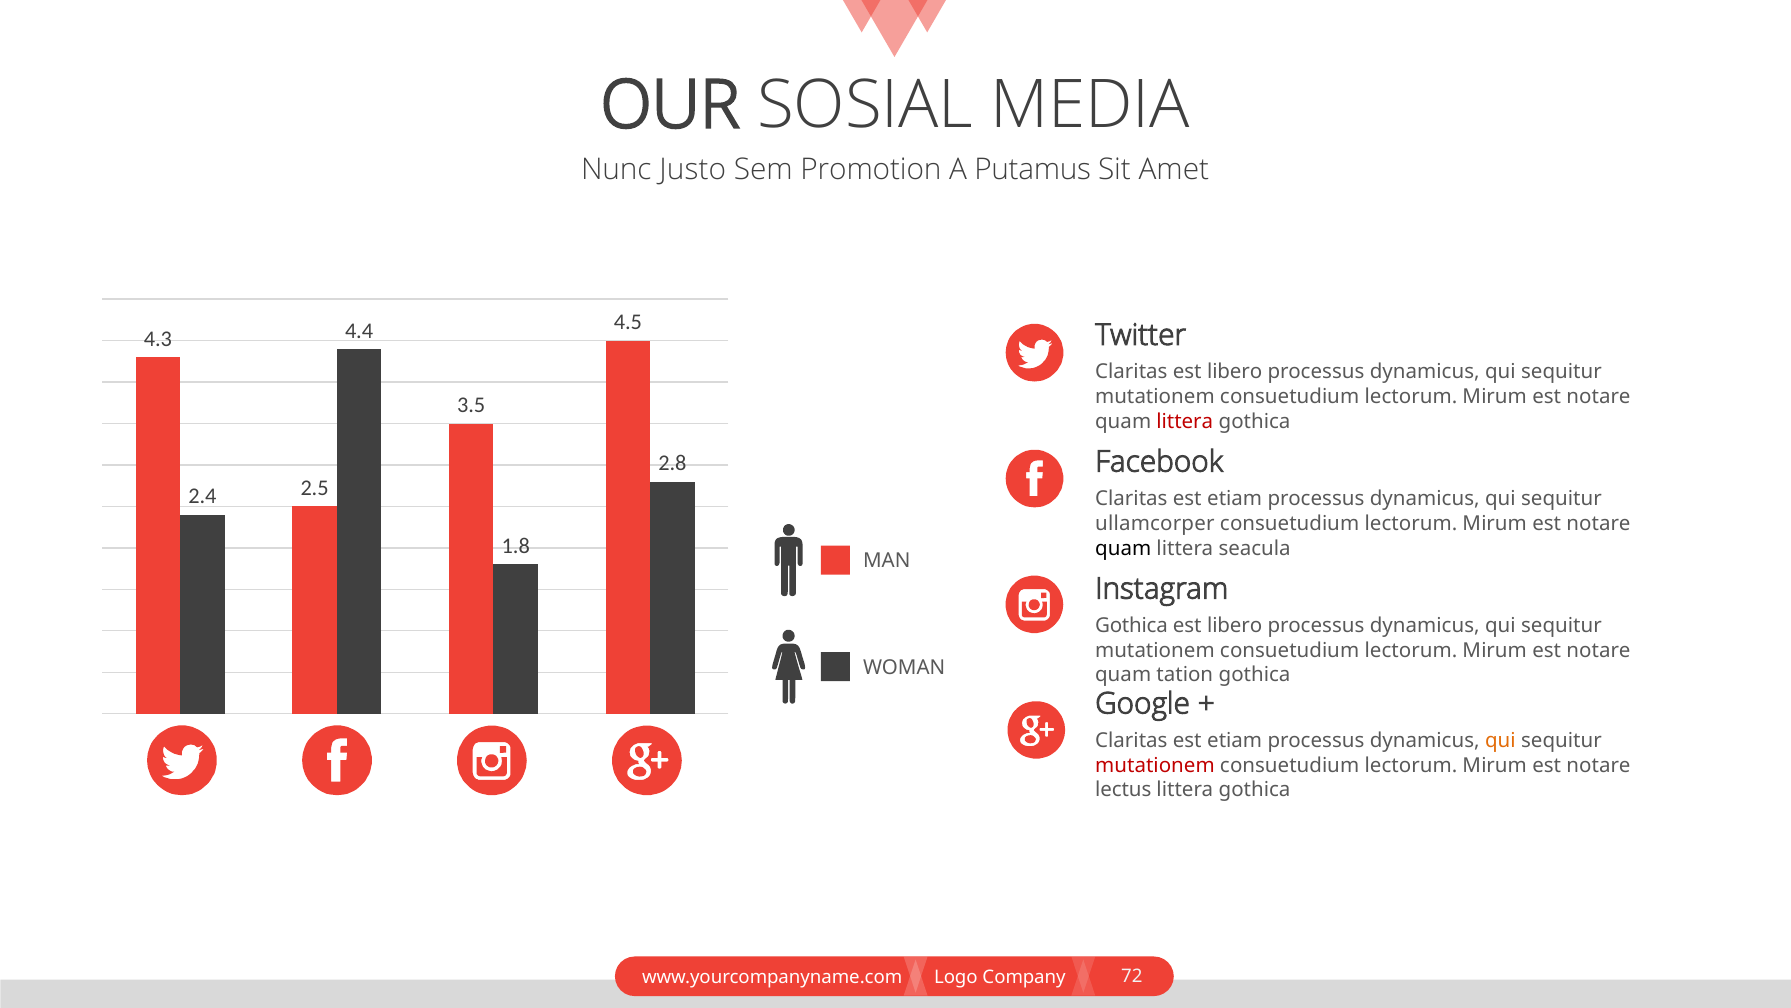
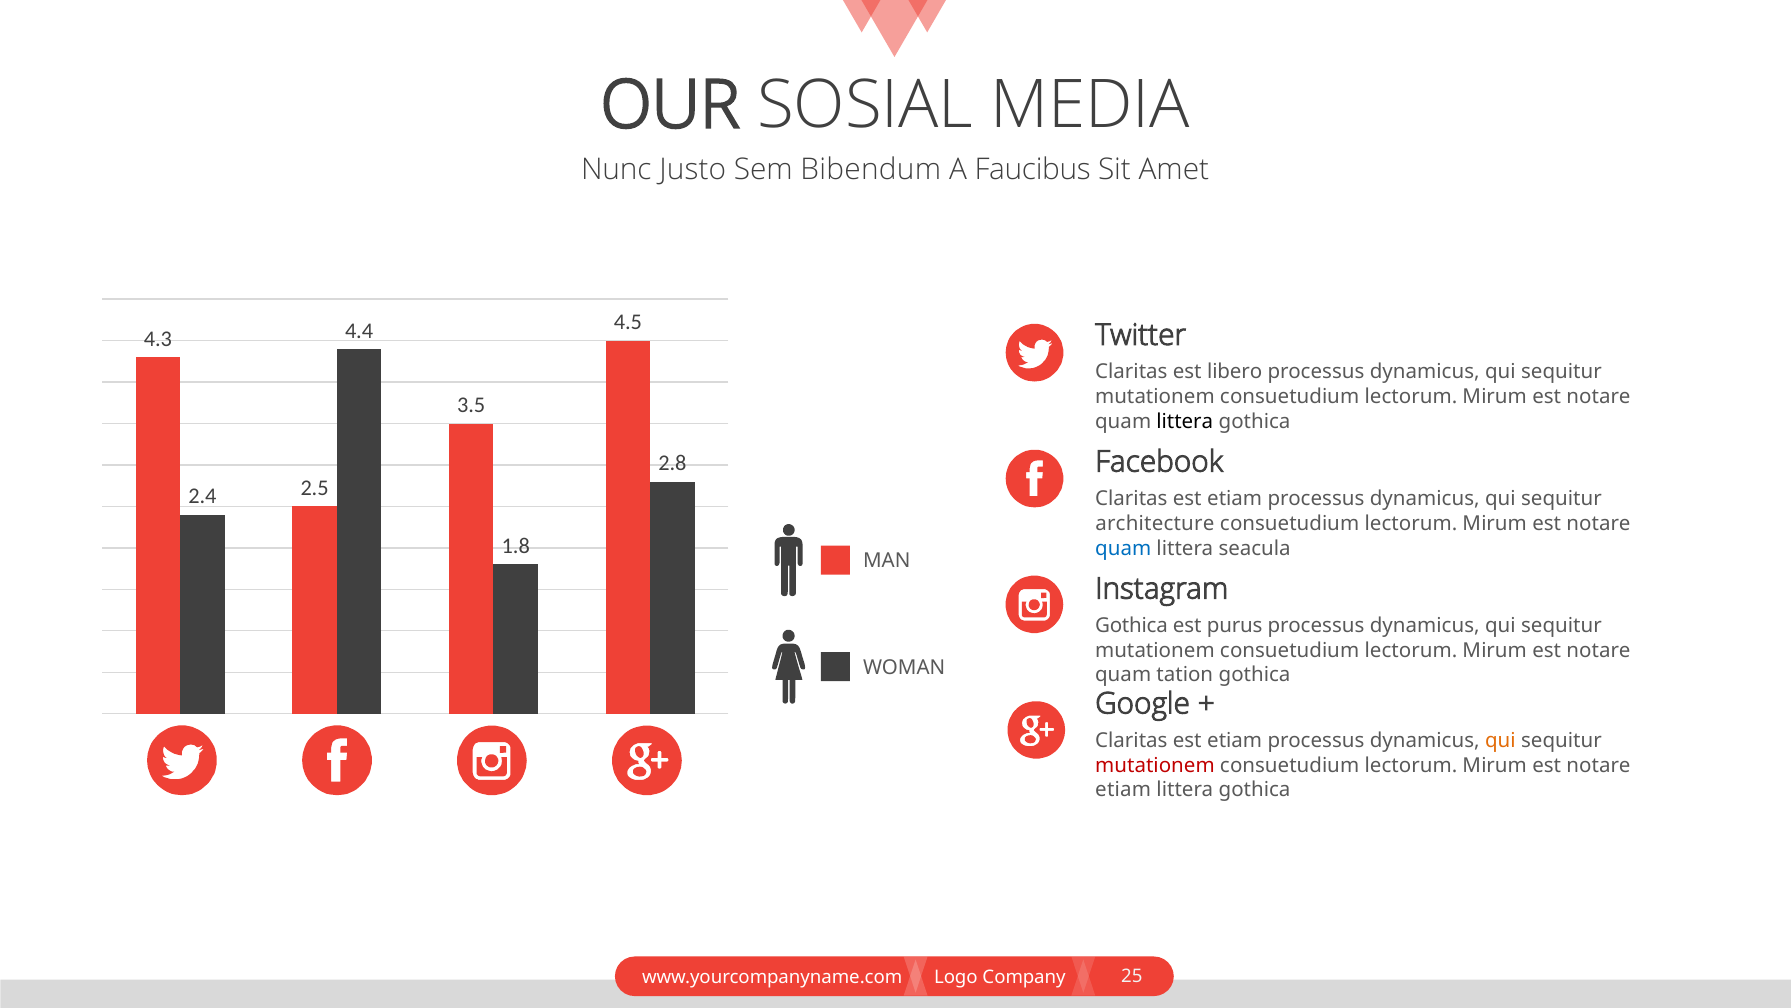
Promotion: Promotion -> Bibendum
Putamus: Putamus -> Faucibus
littera at (1185, 421) colour: red -> black
ullamcorper: ullamcorper -> architecture
quam at (1123, 548) colour: black -> blue
libero at (1235, 626): libero -> purus
lectus at (1123, 790): lectus -> etiam
72: 72 -> 25
